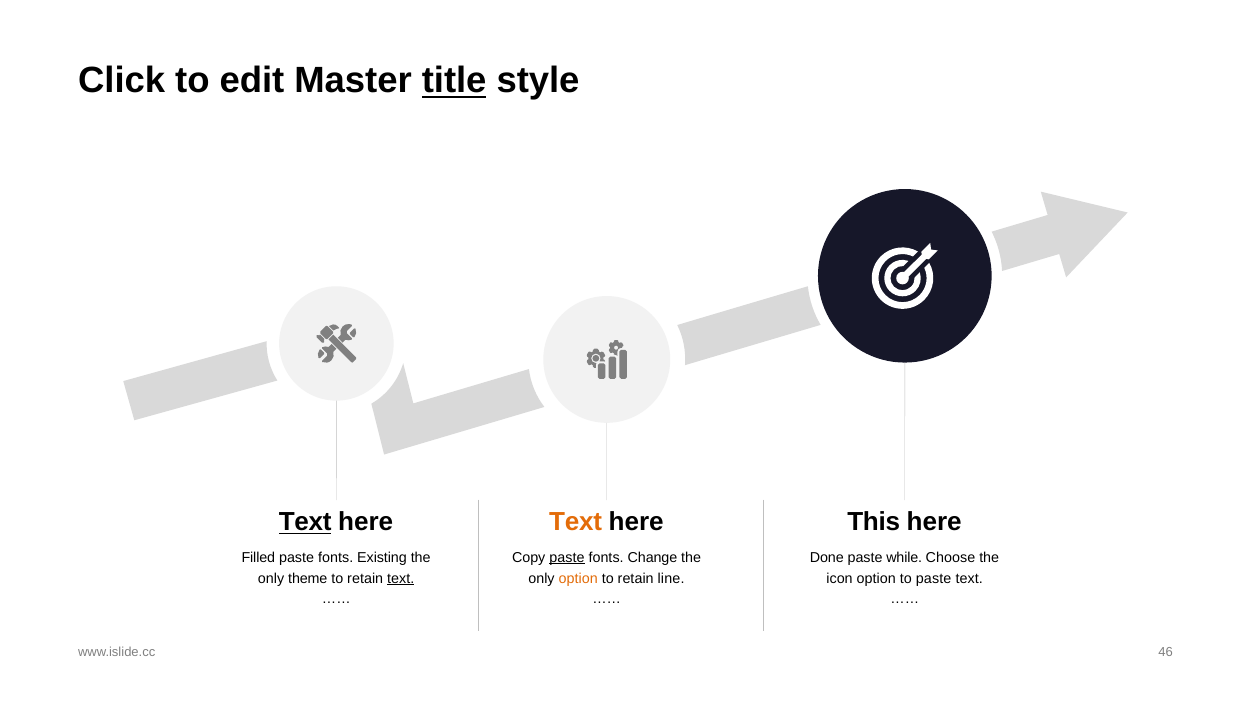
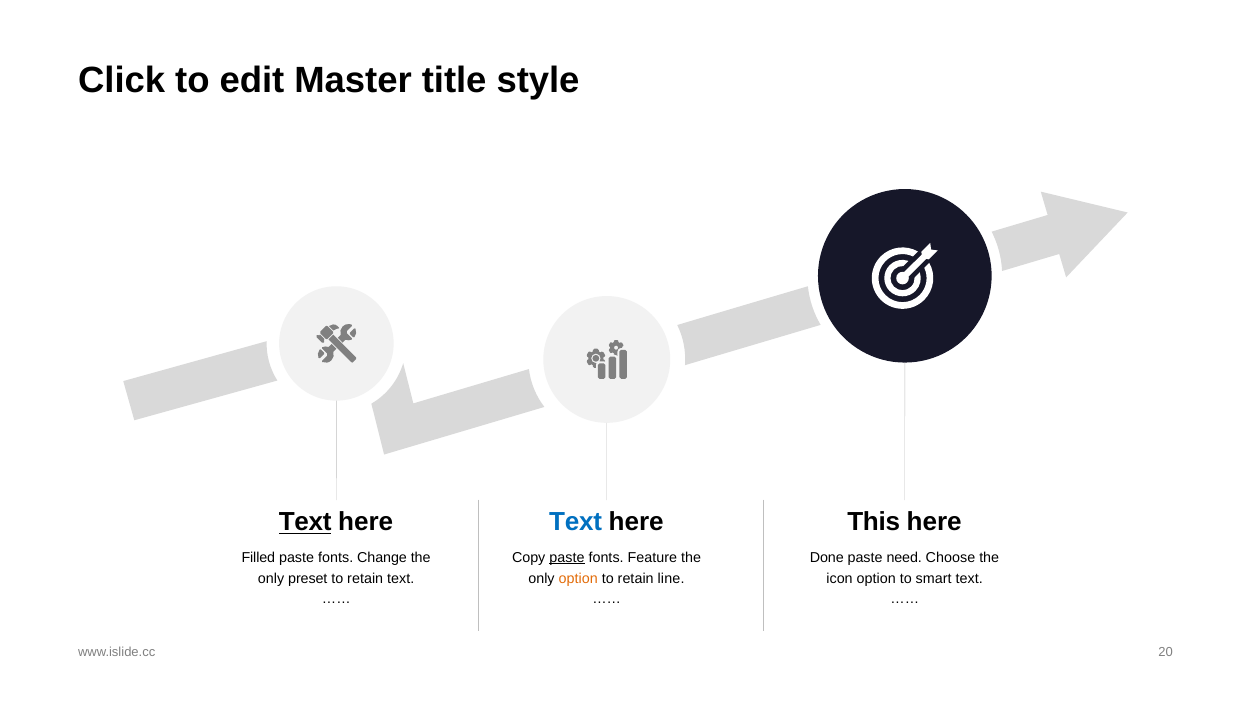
title underline: present -> none
Text at (576, 522) colour: orange -> blue
Existing: Existing -> Change
Change: Change -> Feature
while: while -> need
theme: theme -> preset
text at (401, 578) underline: present -> none
to paste: paste -> smart
46: 46 -> 20
